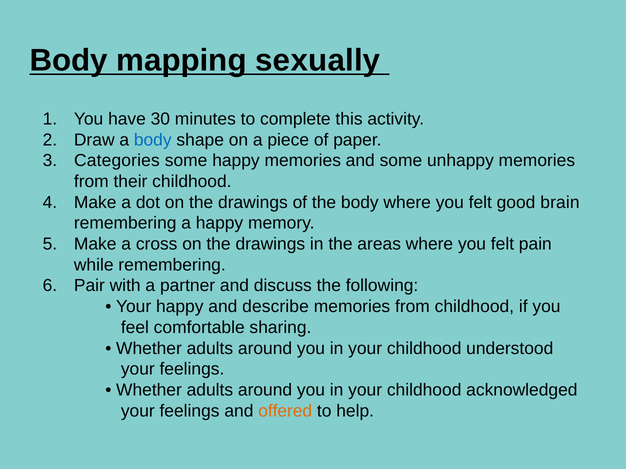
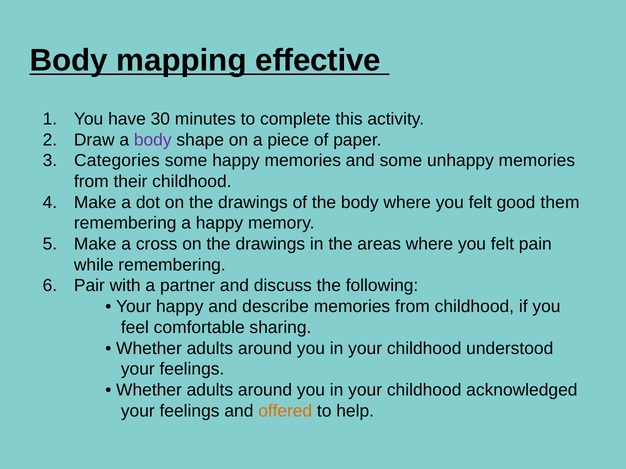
sexually: sexually -> effective
body at (153, 140) colour: blue -> purple
brain: brain -> them
